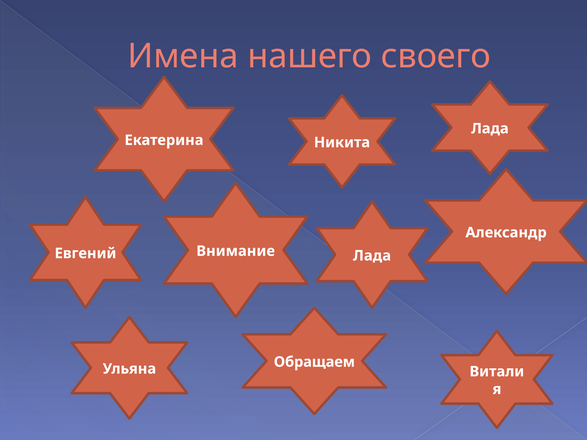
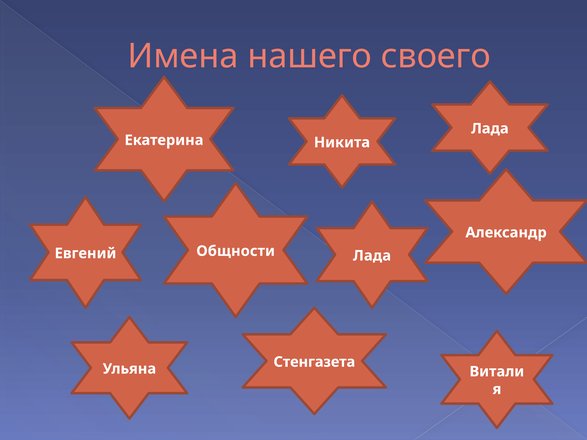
Внимание: Внимание -> Общности
Обращаем: Обращаем -> Стенгазета
